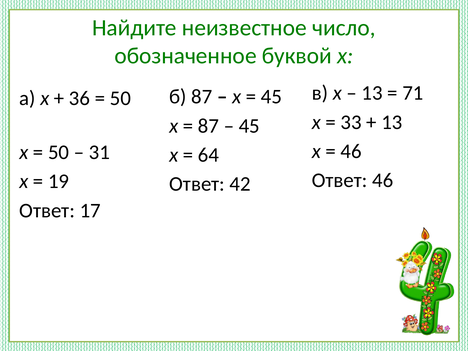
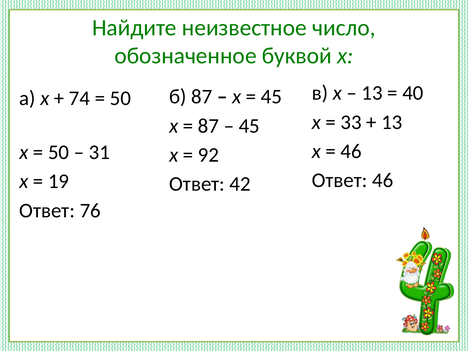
71: 71 -> 40
36: 36 -> 74
64: 64 -> 92
17: 17 -> 76
